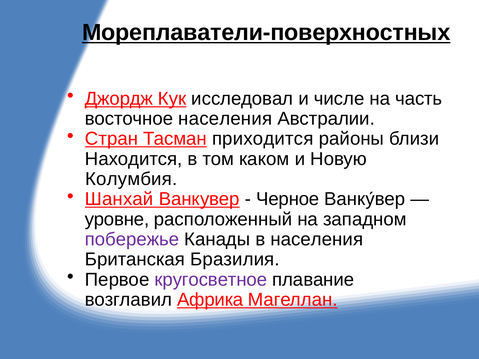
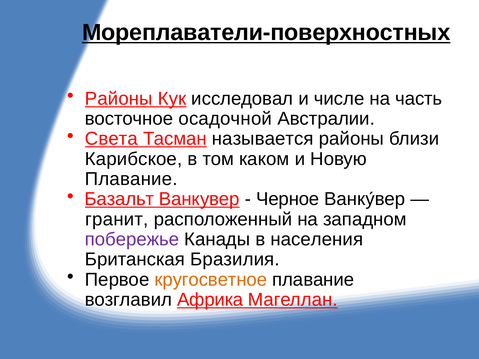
Джордж at (119, 99): Джордж -> Районы
восточное населения: населения -> осадочной
Стран: Стран -> Света
приходится: приходится -> называется
Находится: Находится -> Карибское
Колумбия at (131, 179): Колумбия -> Плавание
Шанхай: Шанхай -> Базальт
уровне: уровне -> гранит
кругосветное colour: purple -> orange
